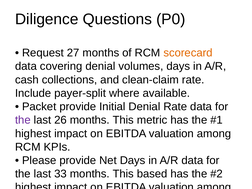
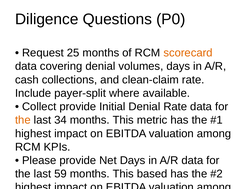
27: 27 -> 25
Packet at (39, 107): Packet -> Collect
the at (23, 120) colour: purple -> orange
26: 26 -> 34
33: 33 -> 59
